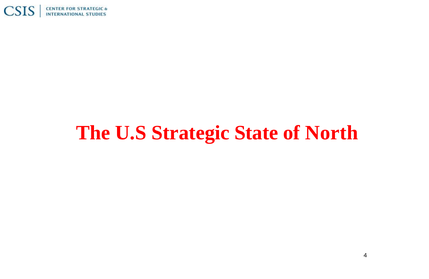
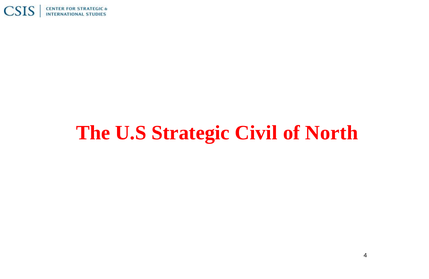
State: State -> Civil
